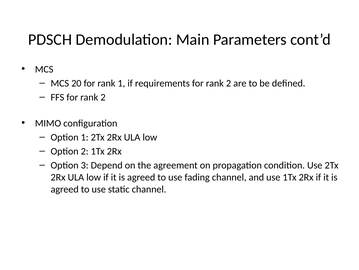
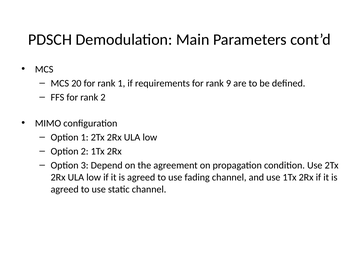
requirements for rank 2: 2 -> 9
